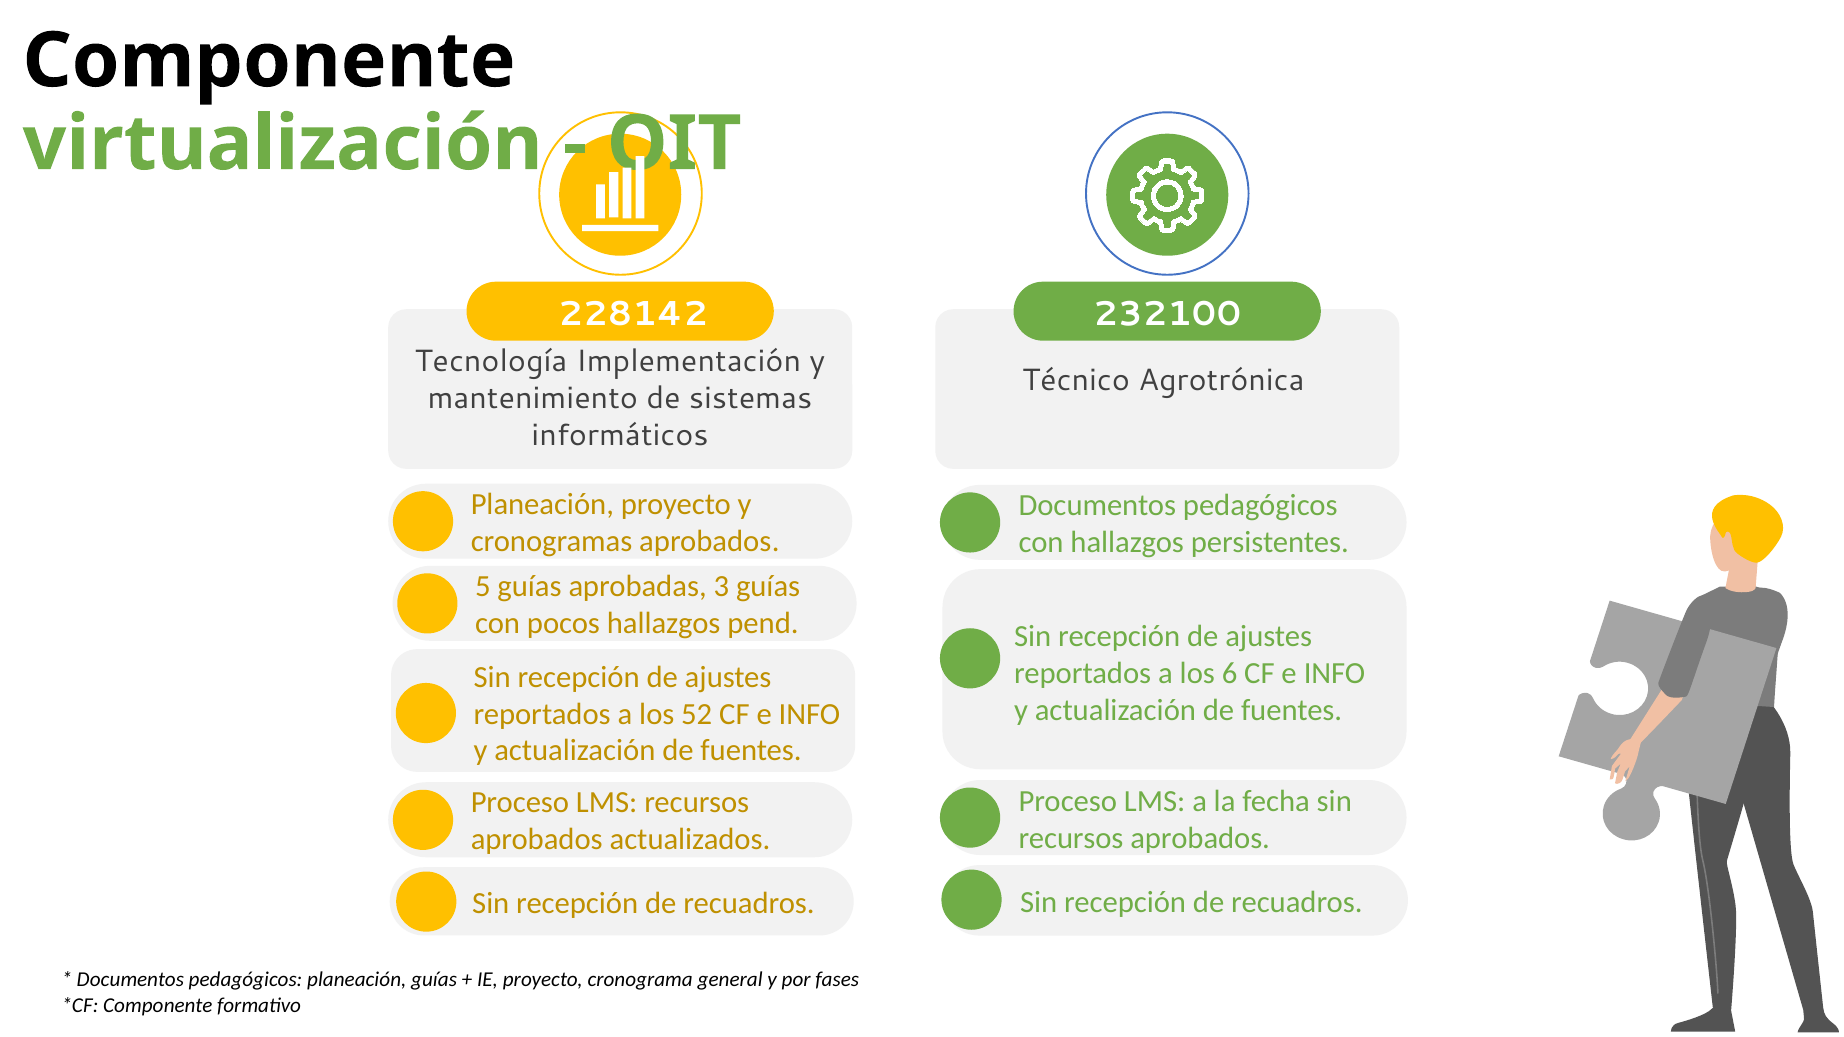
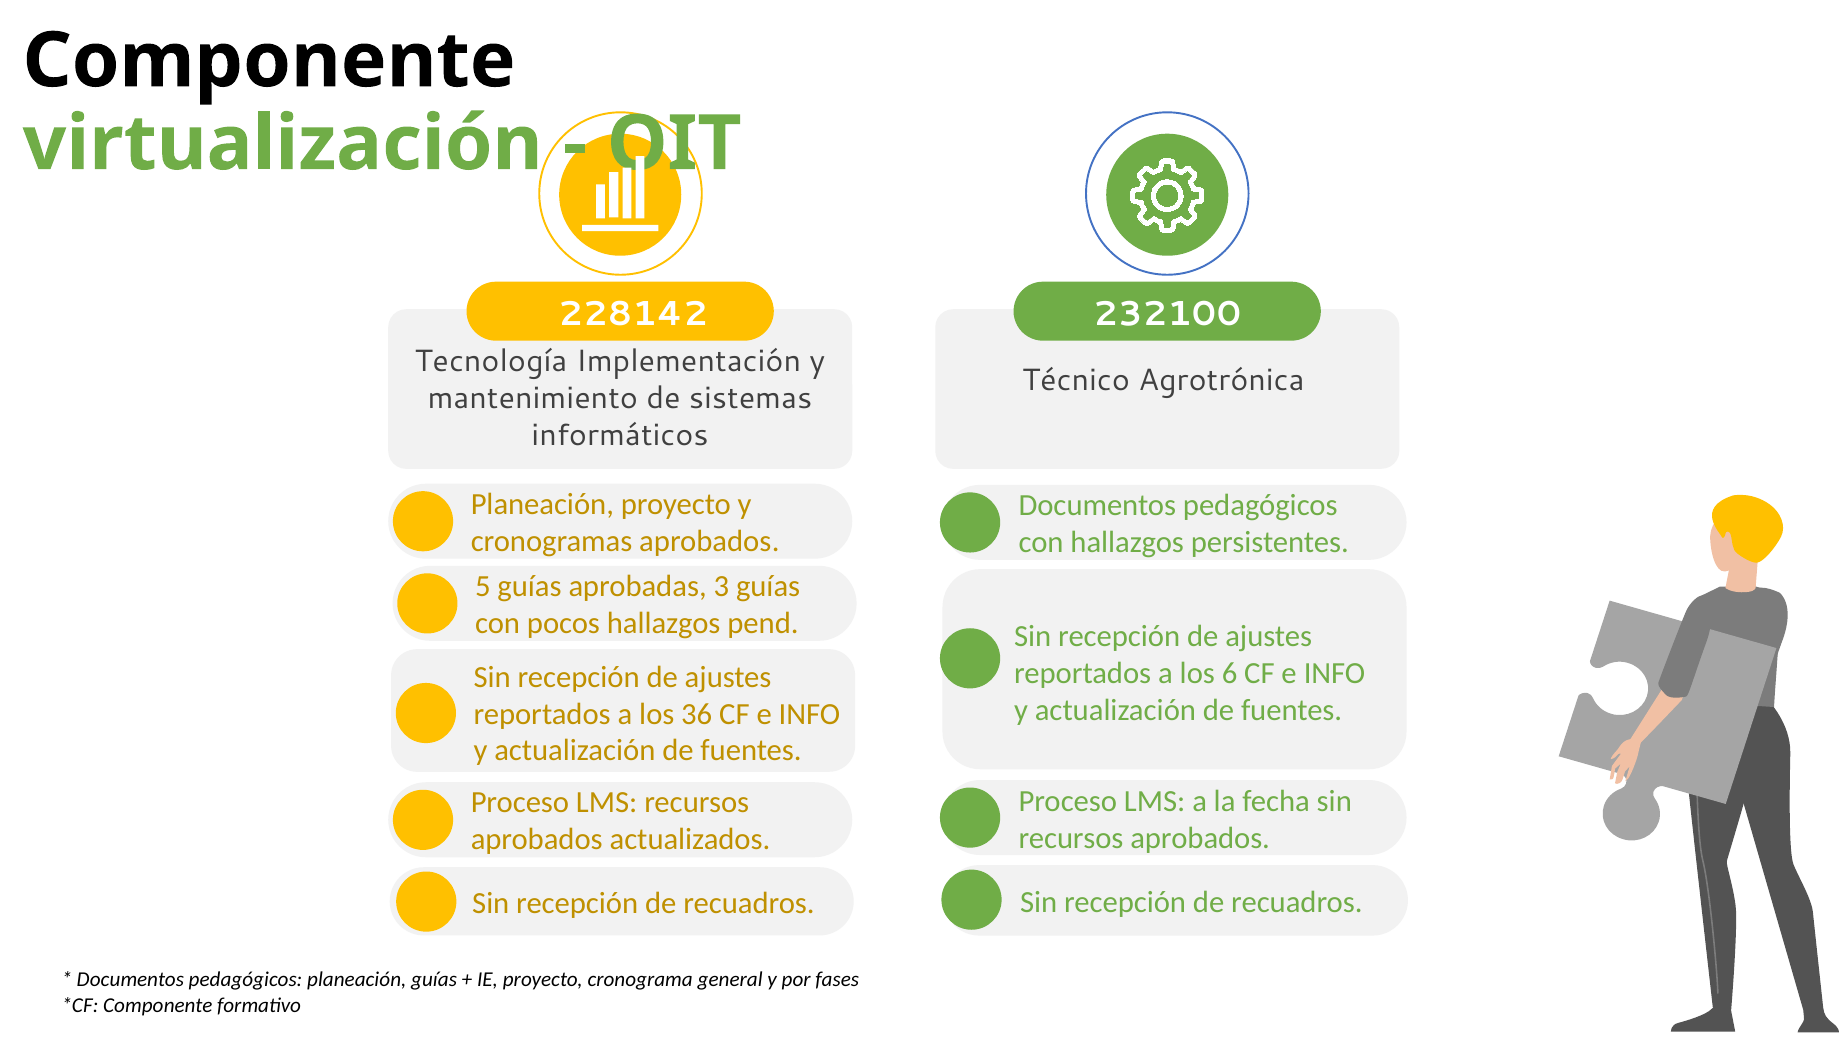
52: 52 -> 36
